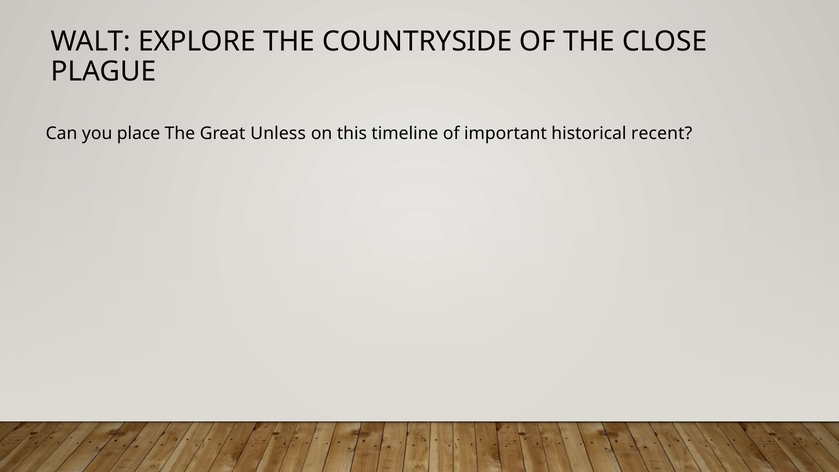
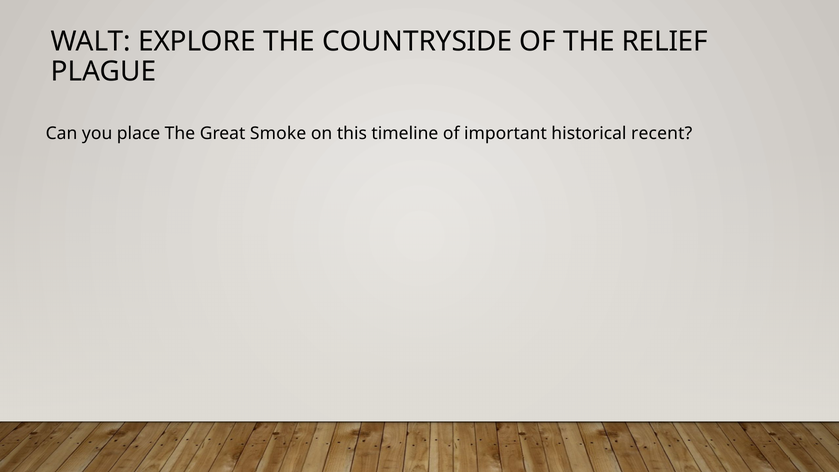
CLOSE: CLOSE -> RELIEF
Unless: Unless -> Smoke
